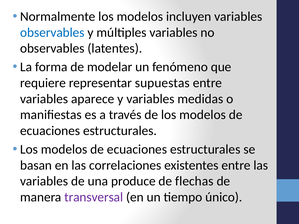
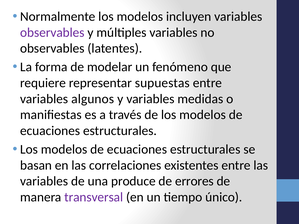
observables at (52, 33) colour: blue -> purple
aparece: aparece -> algunos
flechas: flechas -> errores
